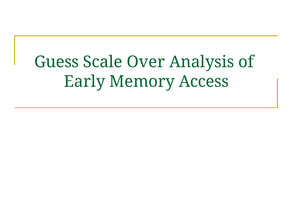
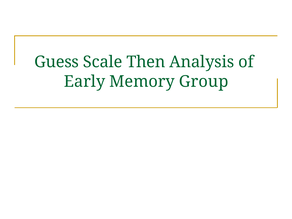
Over: Over -> Then
Access: Access -> Group
